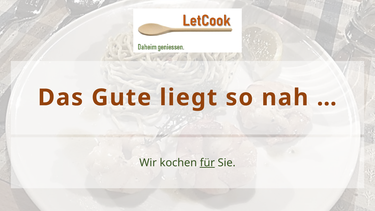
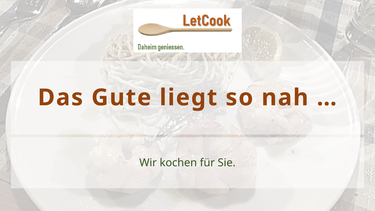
für underline: present -> none
